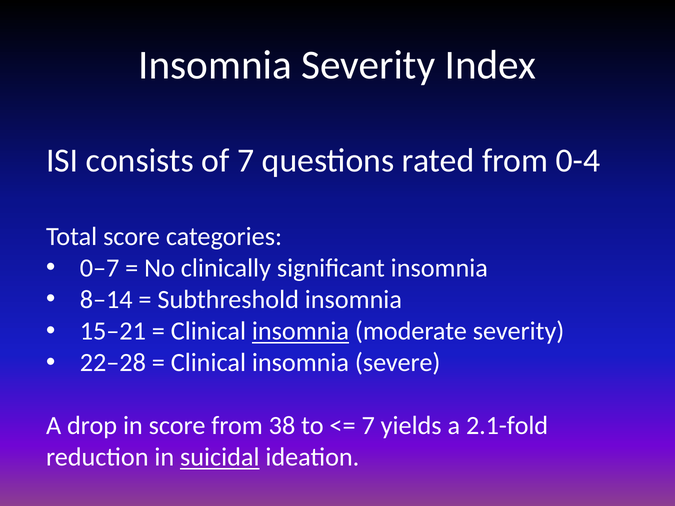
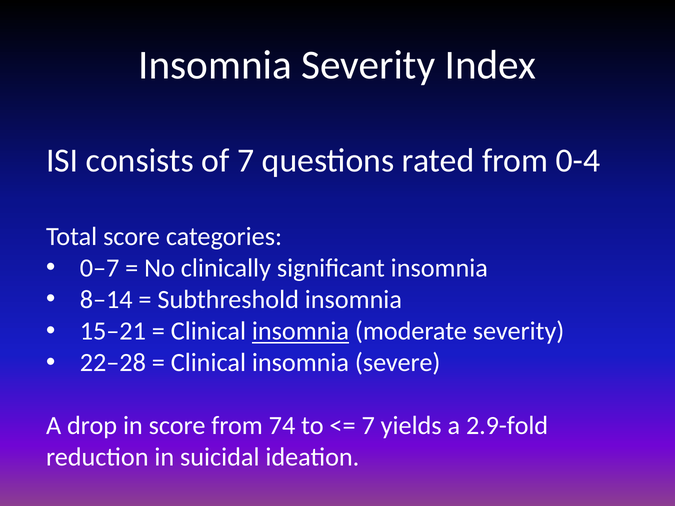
38: 38 -> 74
2.1-fold: 2.1-fold -> 2.9-fold
suicidal underline: present -> none
